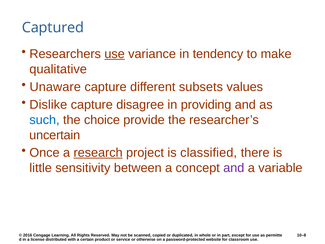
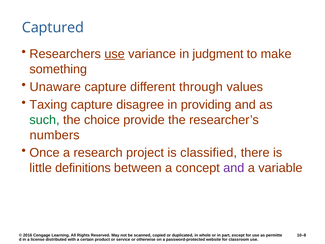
tendency: tendency -> judgment
qualitative: qualitative -> something
subsets: subsets -> through
Dislike: Dislike -> Taxing
such colour: blue -> green
uncertain: uncertain -> numbers
research underline: present -> none
sensitivity: sensitivity -> definitions
